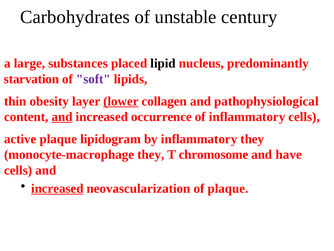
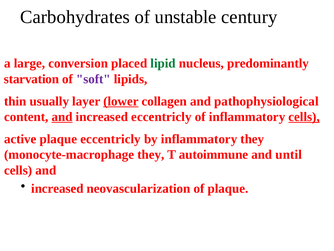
substances: substances -> conversion
lipid colour: black -> green
obesity: obesity -> usually
increased occurrence: occurrence -> eccentricly
cells at (304, 117) underline: none -> present
plaque lipidogram: lipidogram -> eccentricly
chromosome: chromosome -> autoimmune
have: have -> until
increased at (57, 188) underline: present -> none
